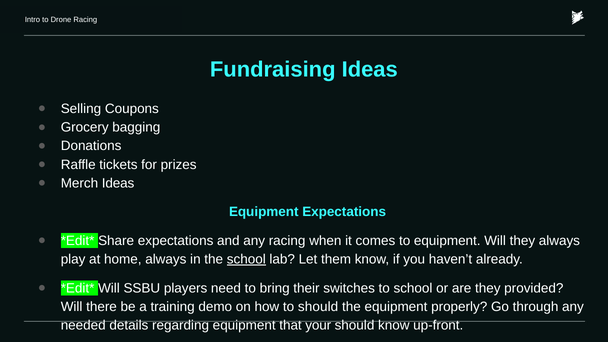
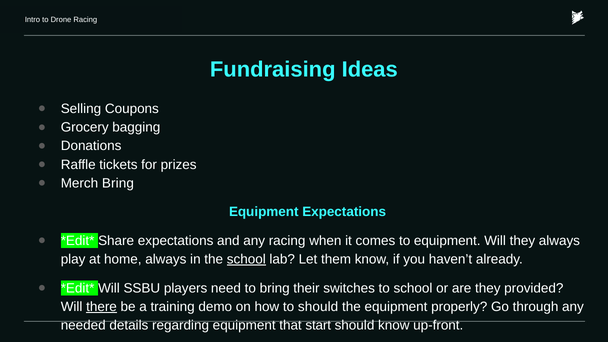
Merch Ideas: Ideas -> Bring
there underline: none -> present
your: your -> start
